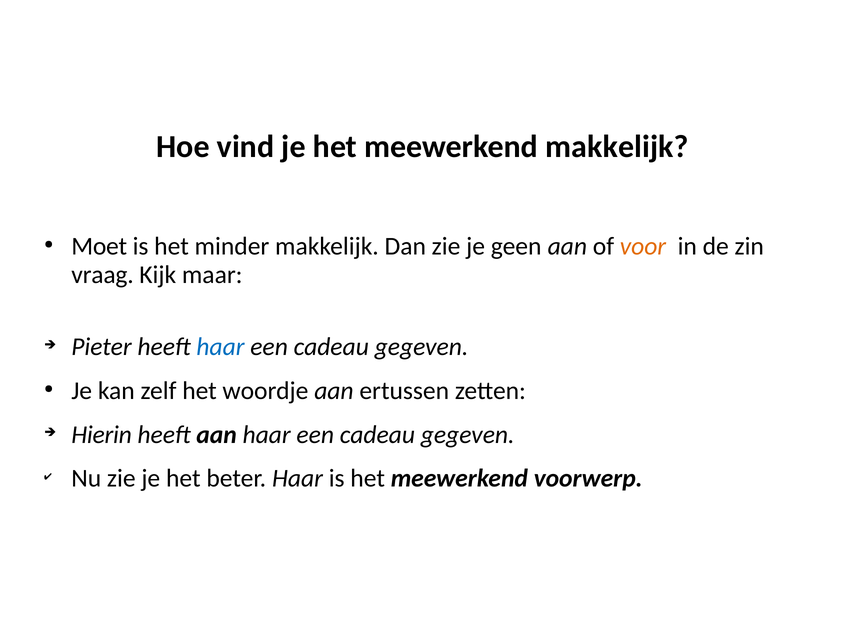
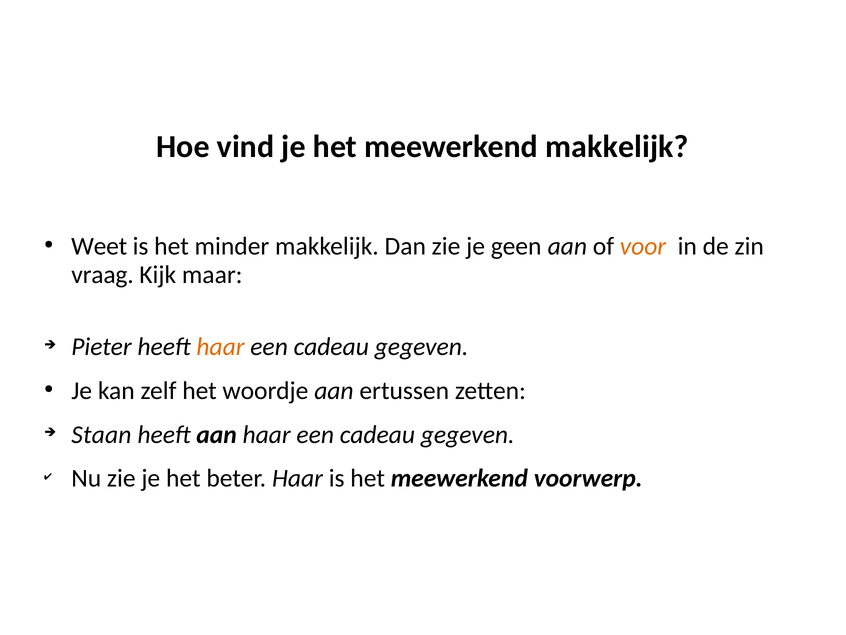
Moet: Moet -> Weet
haar at (220, 347) colour: blue -> orange
Hierin: Hierin -> Staan
